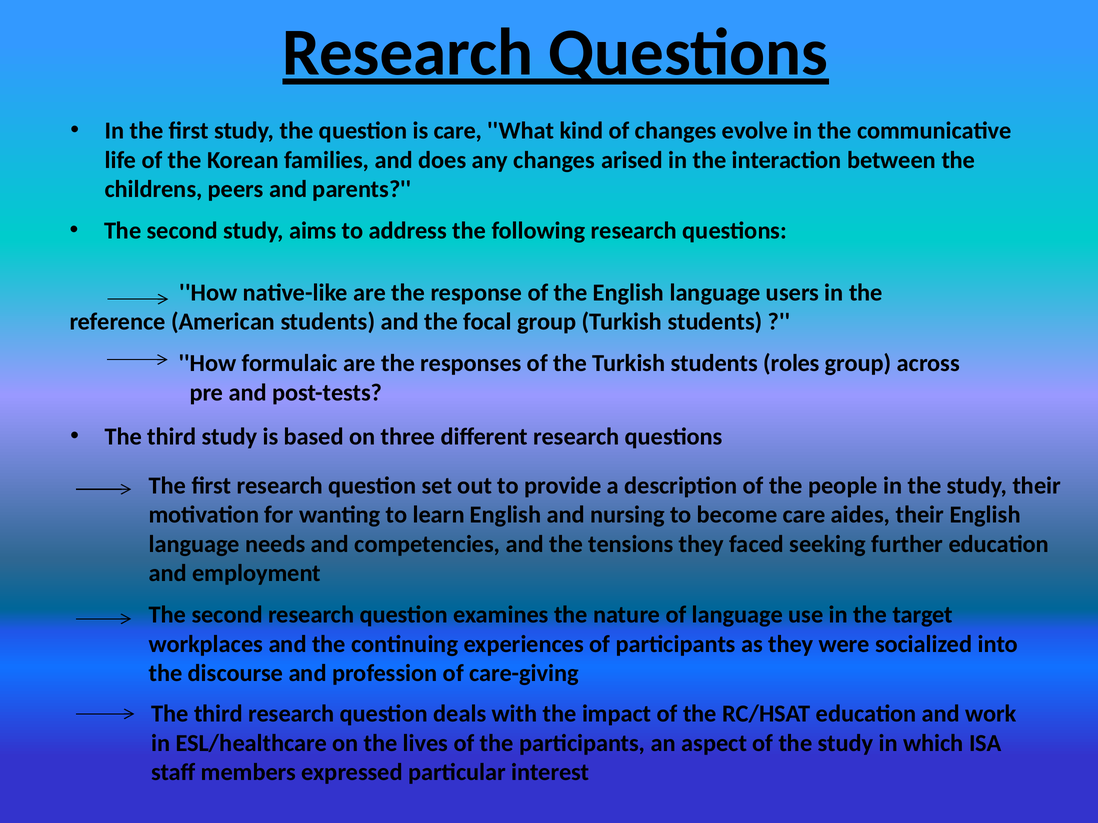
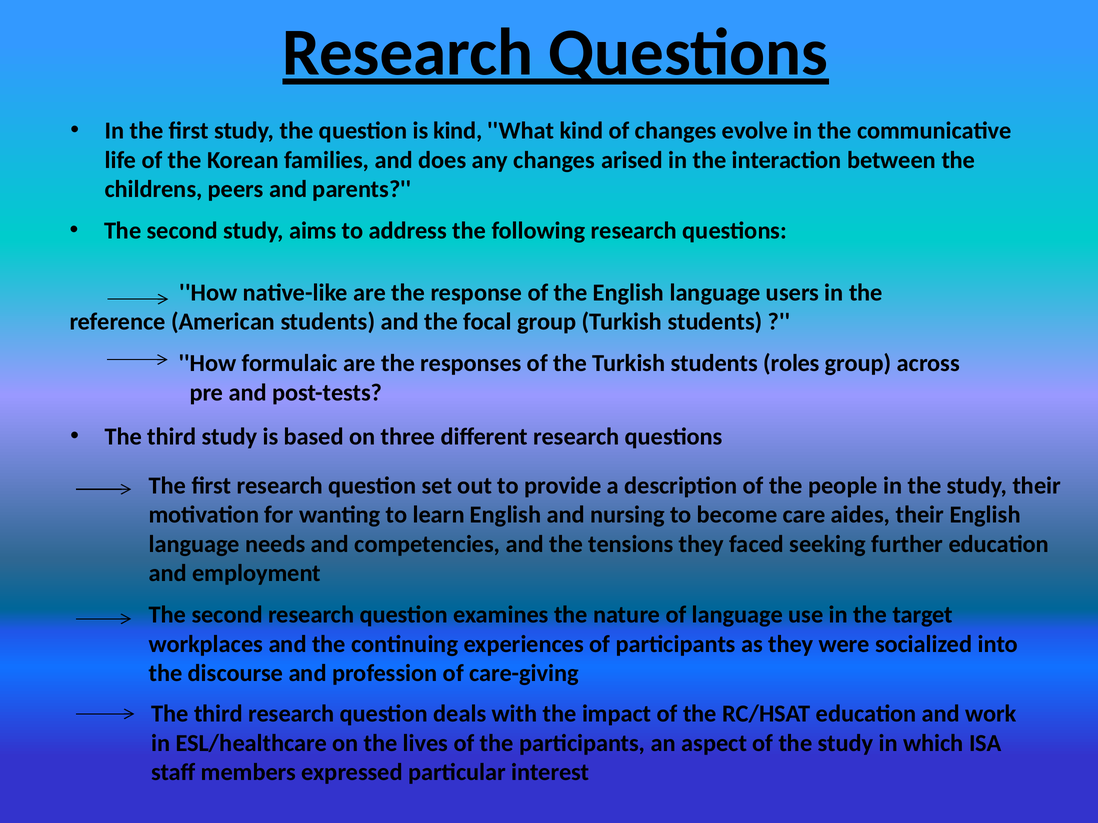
is care: care -> kind
